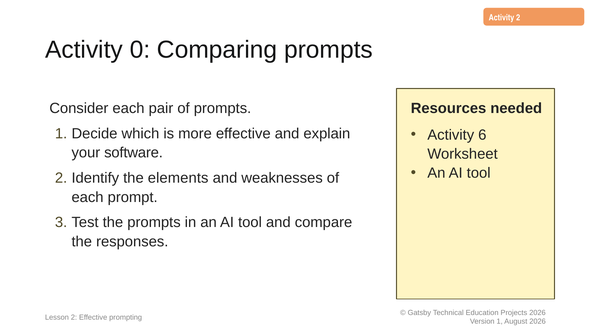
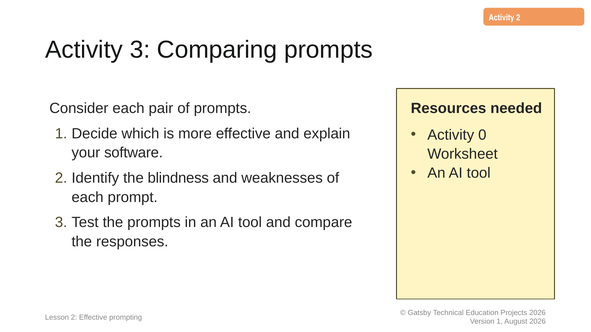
Activity 0: 0 -> 3
6: 6 -> 0
elements: elements -> blindness
